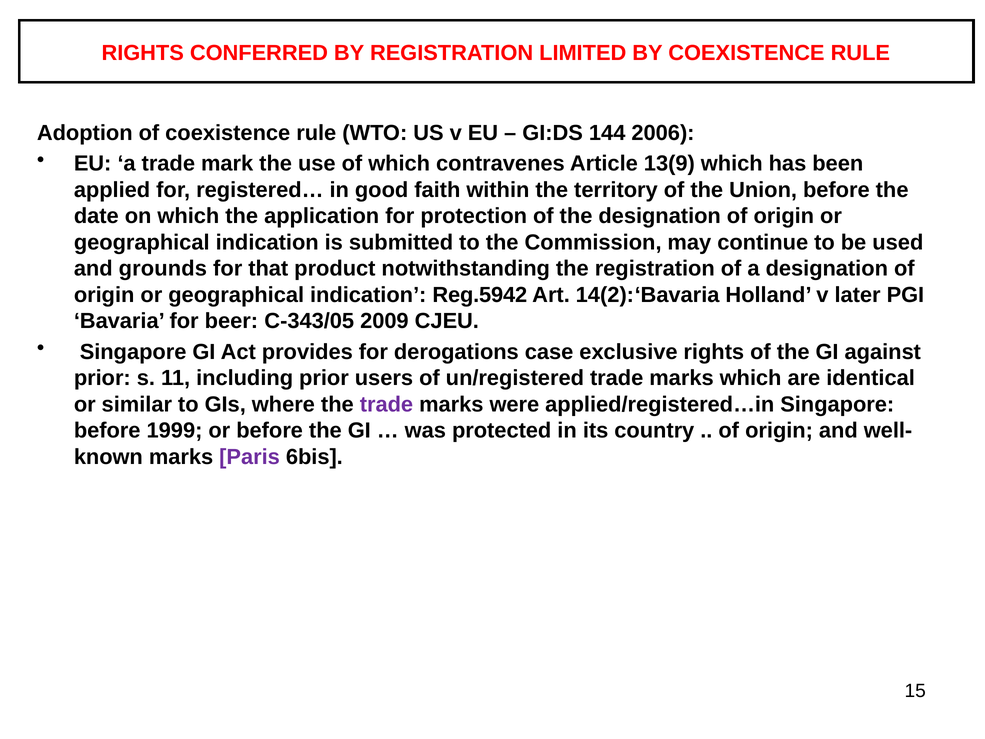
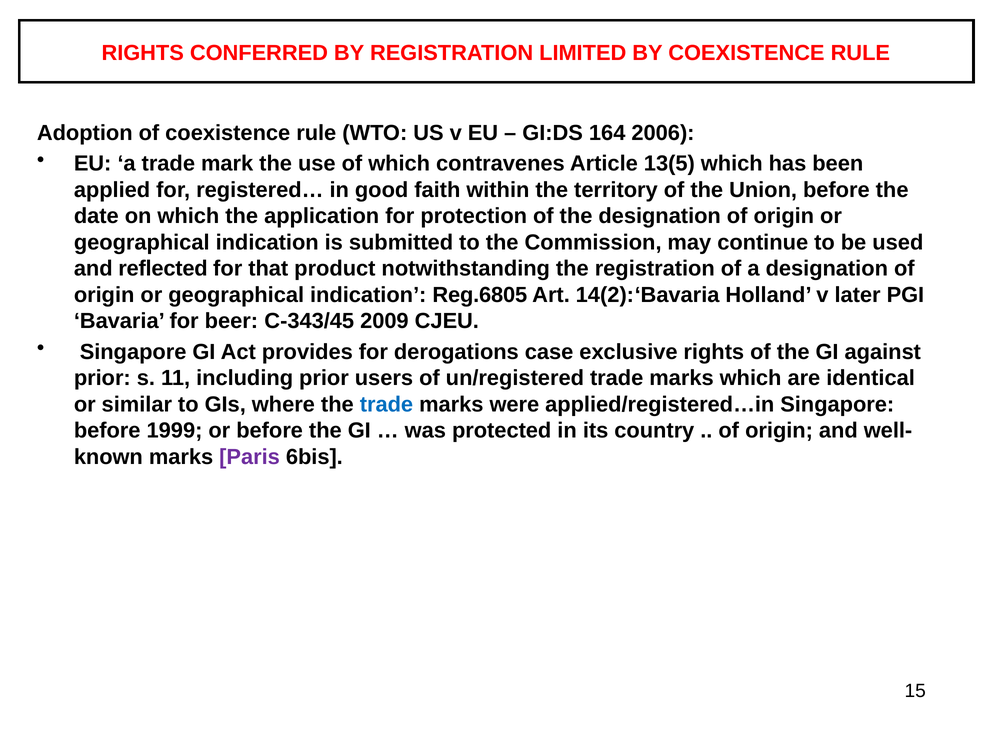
144: 144 -> 164
13(9: 13(9 -> 13(5
grounds: grounds -> reflected
Reg.5942: Reg.5942 -> Reg.6805
C‑343/05: C‑343/05 -> C‑343/45
trade at (386, 404) colour: purple -> blue
